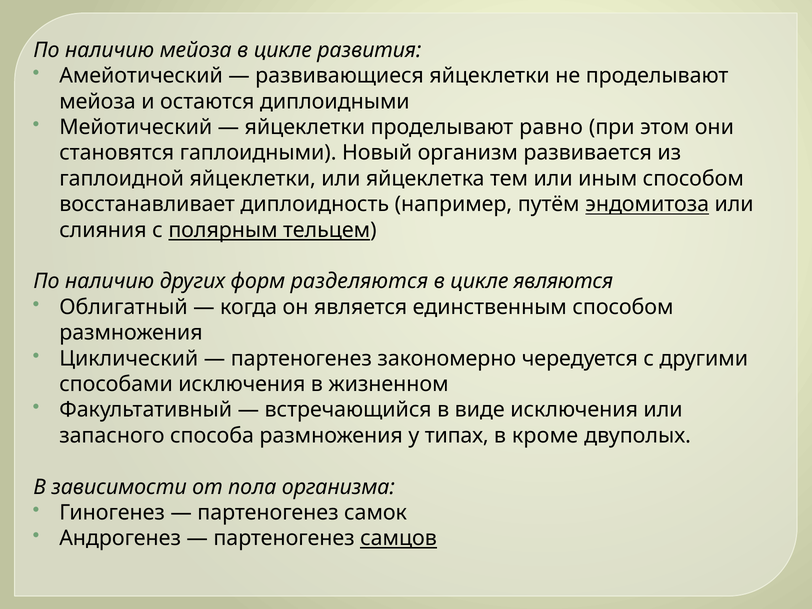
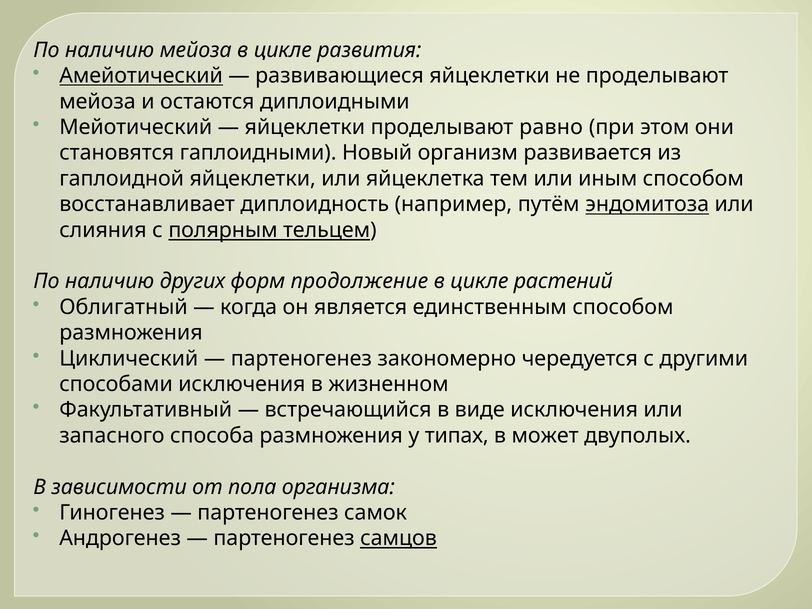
Амейотический underline: none -> present
разделяются: разделяются -> продолжение
являются: являются -> растений
кроме: кроме -> может
